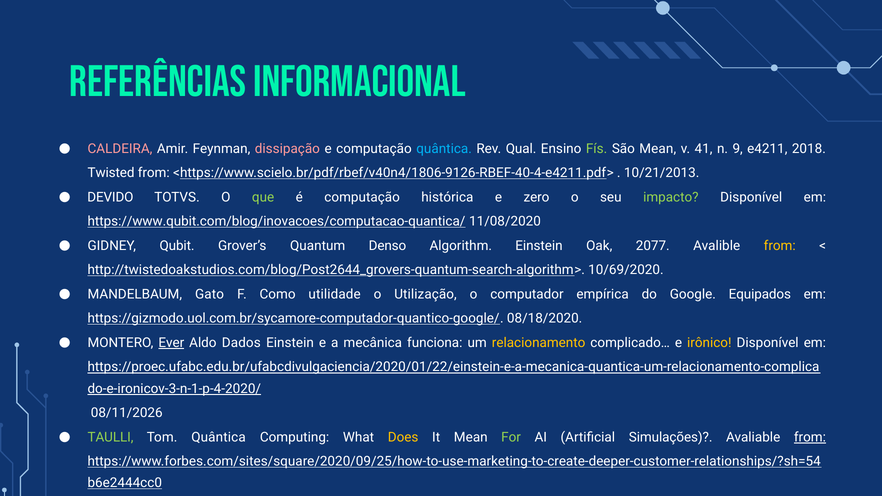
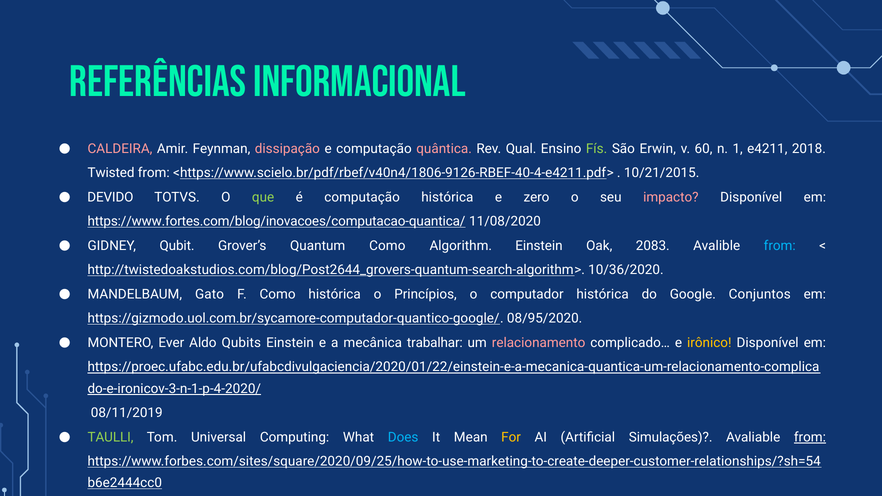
quântica at (444, 149) colour: light blue -> pink
São Mean: Mean -> Erwin
41: 41 -> 60
9: 9 -> 1
10/21/2013: 10/21/2013 -> 10/21/2015
impacto colour: light green -> pink
https://www.qubit.com/blog/inovacoes/computacao-quantica/: https://www.qubit.com/blog/inovacoes/computacao-quantica/ -> https://www.fortes.com/blog/inovacoes/computacao-quantica/
Quantum Denso: Denso -> Como
2077: 2077 -> 2083
from at (780, 246) colour: yellow -> light blue
10/69/2020: 10/69/2020 -> 10/36/2020
Como utilidade: utilidade -> histórica
Utilização: Utilização -> Princípios
computador empírica: empírica -> histórica
Equipados: Equipados -> Conjuntos
08/18/2020: 08/18/2020 -> 08/95/2020
Ever underline: present -> none
Dados: Dados -> Qubits
funciona: funciona -> trabalhar
relacionamento colour: yellow -> pink
08/11/2026: 08/11/2026 -> 08/11/2019
Tom Quântica: Quântica -> Universal
Does colour: yellow -> light blue
For colour: light green -> yellow
